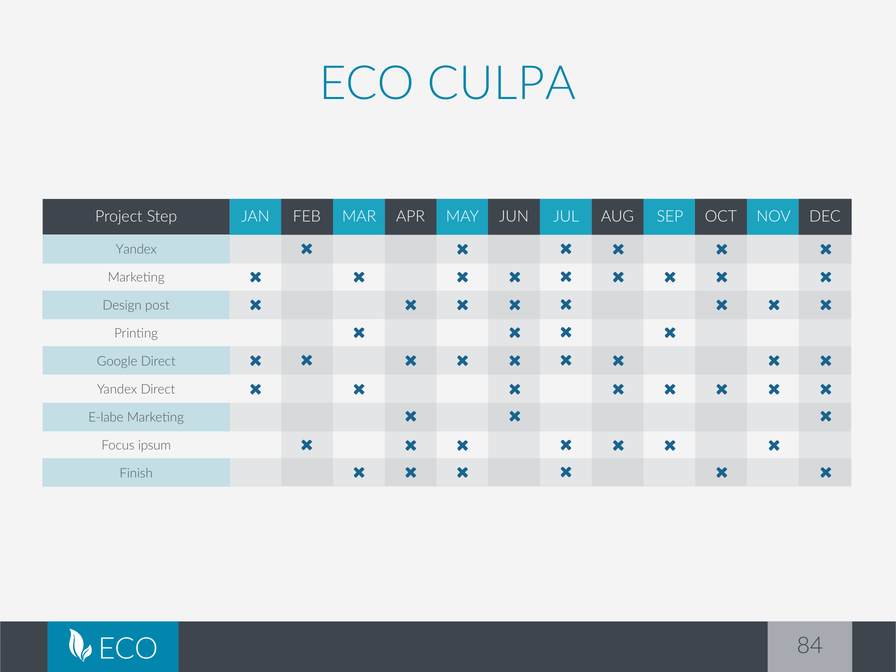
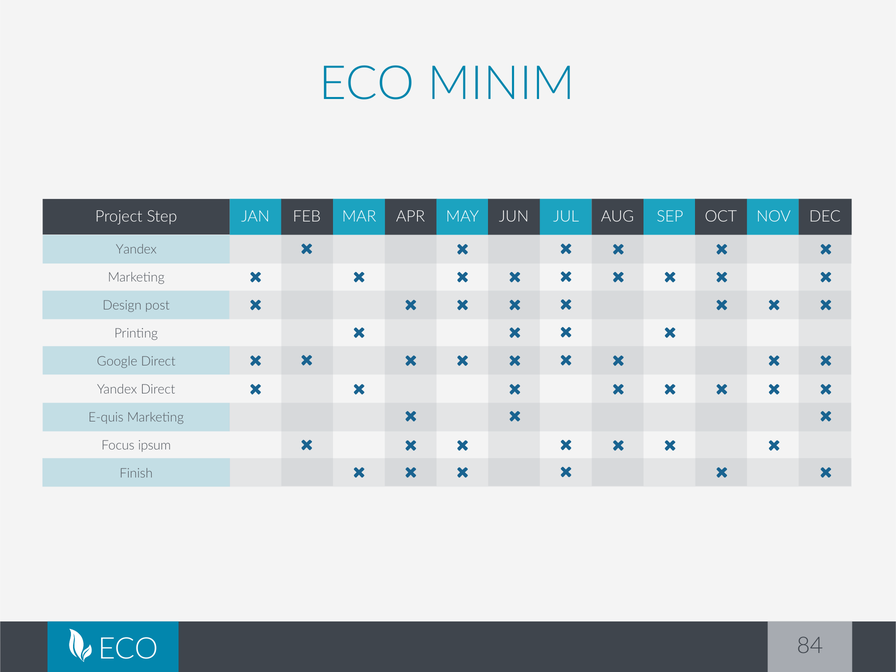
CULPA: CULPA -> MINIM
E-labe: E-labe -> E-quis
